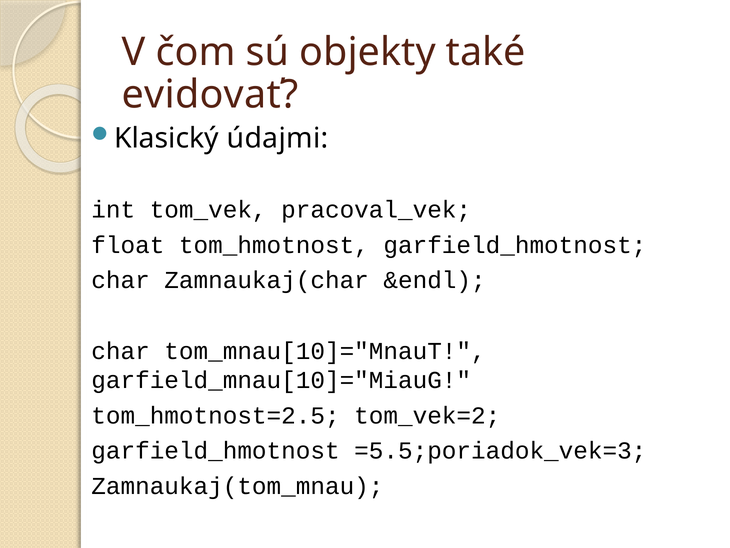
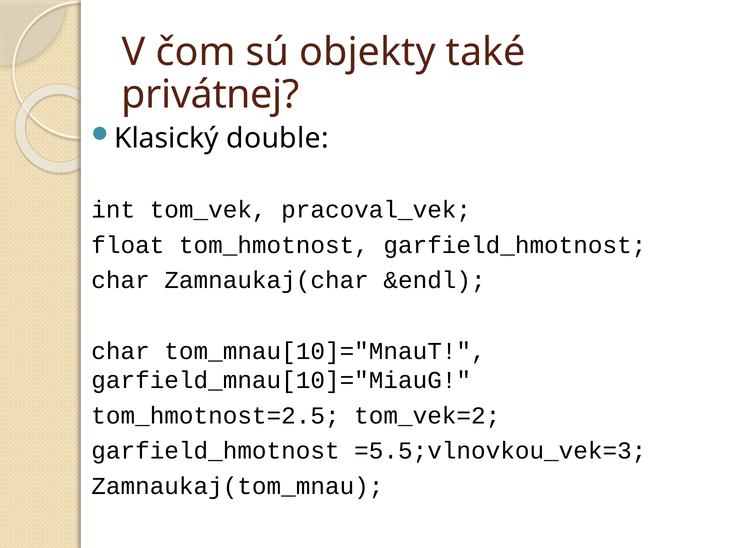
evidovať: evidovať -> privátnej
údajmi: údajmi -> double
=5.5;poriadok_vek=3: =5.5;poriadok_vek=3 -> =5.5;vlnovkou_vek=3
